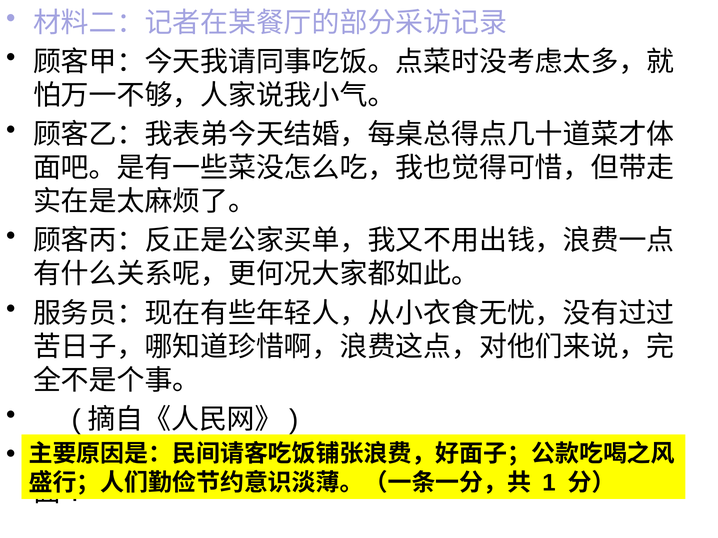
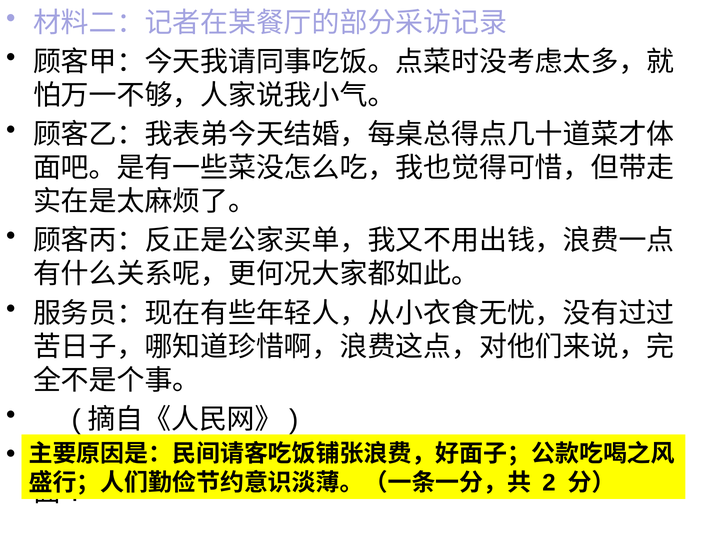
1: 1 -> 2
